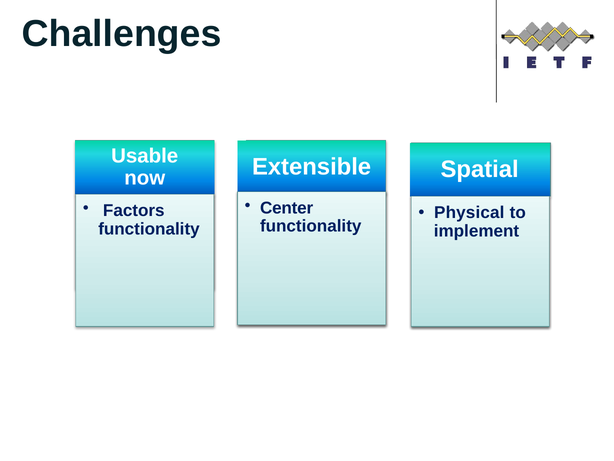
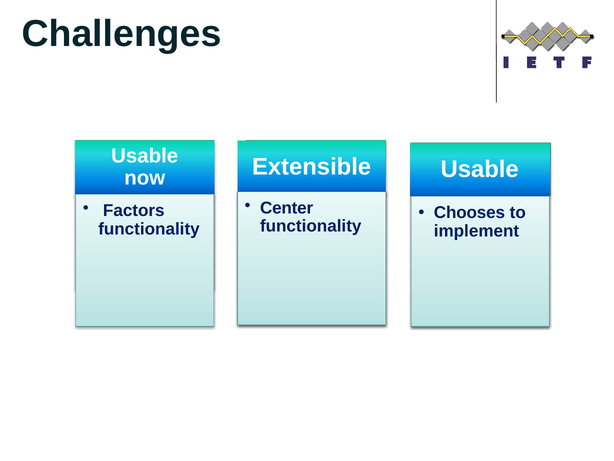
Spatial at (480, 169): Spatial -> Usable
Physical: Physical -> Chooses
